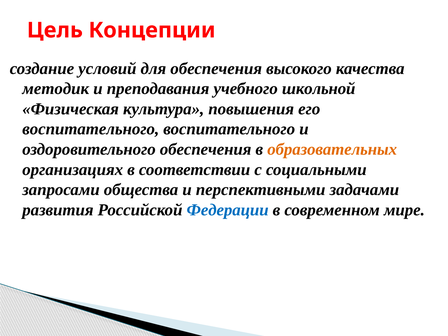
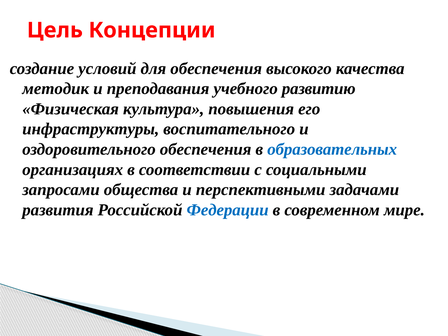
школьной: школьной -> развитию
воспитательного at (91, 129): воспитательного -> инфраструктуры
образовательных colour: orange -> blue
